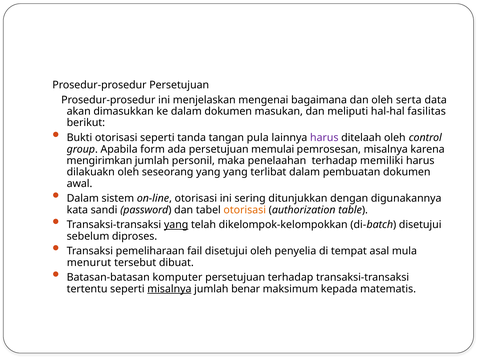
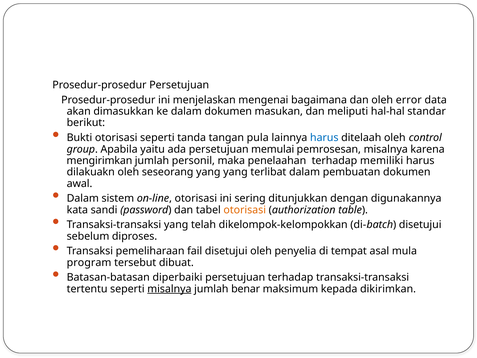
serta: serta -> error
fasilitas: fasilitas -> standar
harus at (324, 138) colour: purple -> blue
form: form -> yaitu
yang at (176, 225) underline: present -> none
menurut: menurut -> program
komputer: komputer -> diperbaiki
matematis: matematis -> dikirimkan
